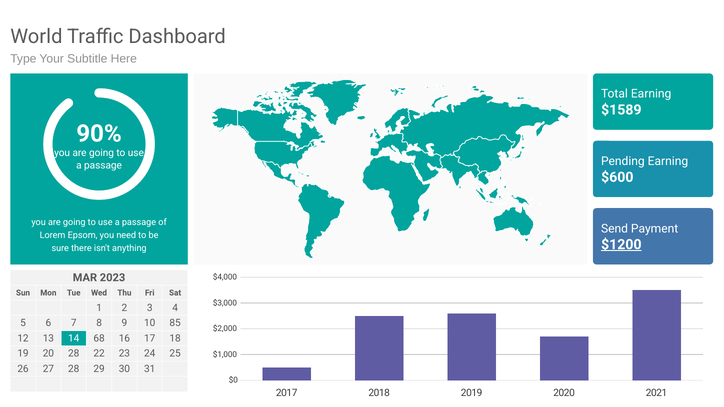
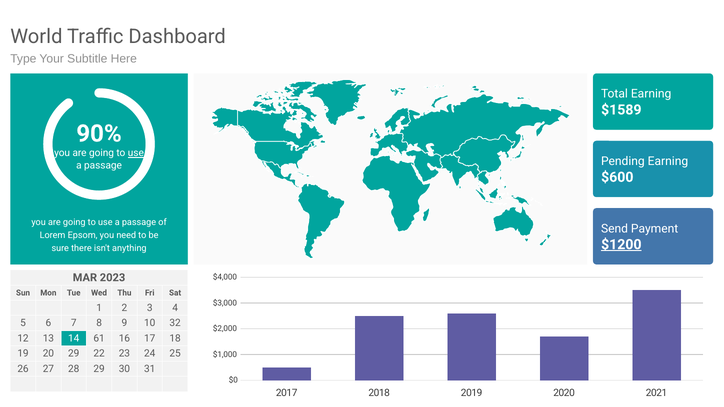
use at (136, 153) underline: none -> present
85: 85 -> 32
68: 68 -> 61
20 28: 28 -> 29
